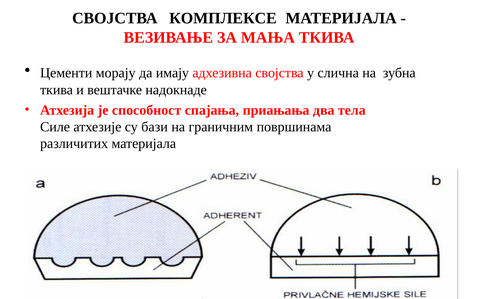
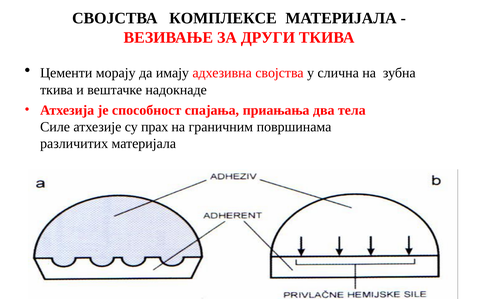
МАЊА: МАЊА -> ДРУГИ
бази: бази -> прах
